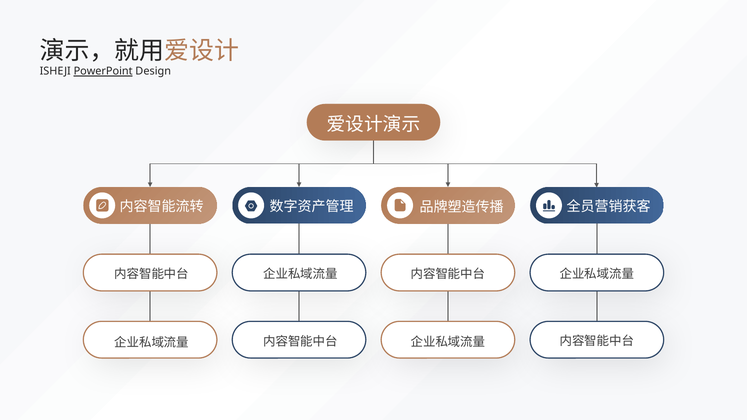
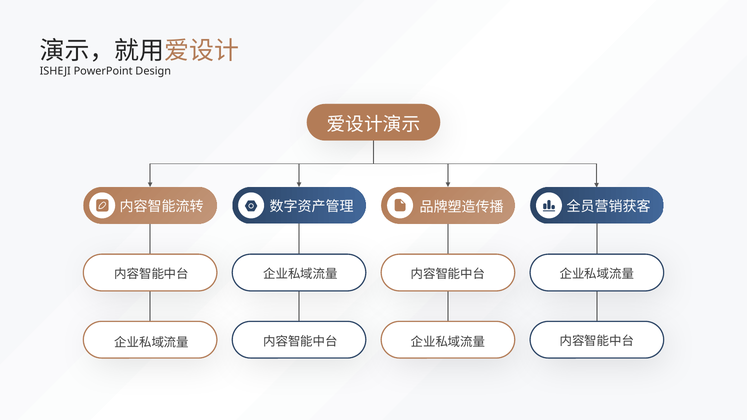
PowerPoint underline: present -> none
